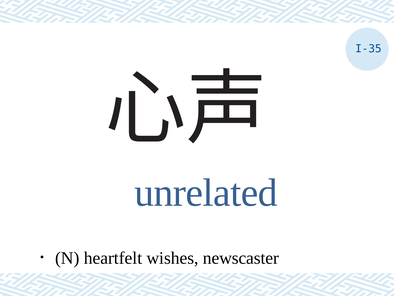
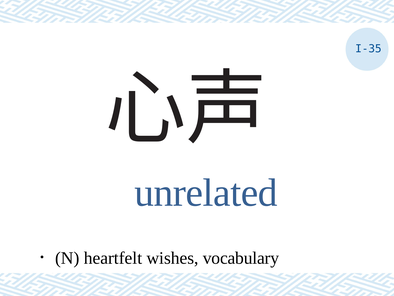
newscaster: newscaster -> vocabulary
